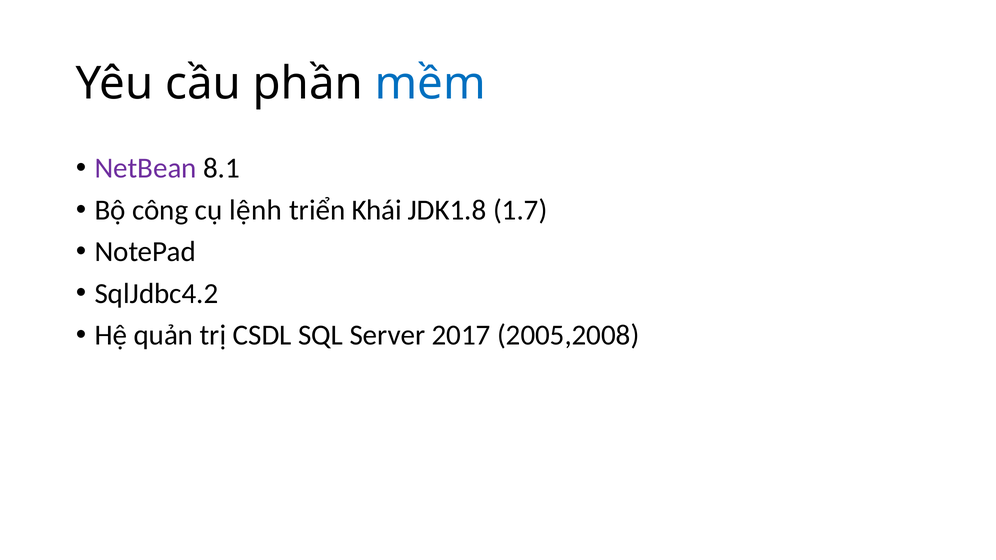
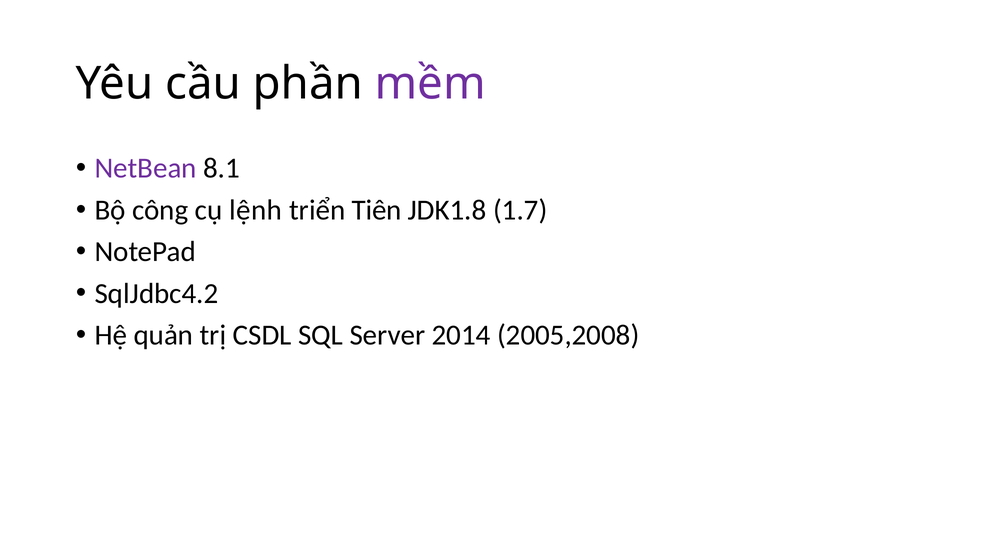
mềm colour: blue -> purple
Khái: Khái -> Tiên
2017: 2017 -> 2014
